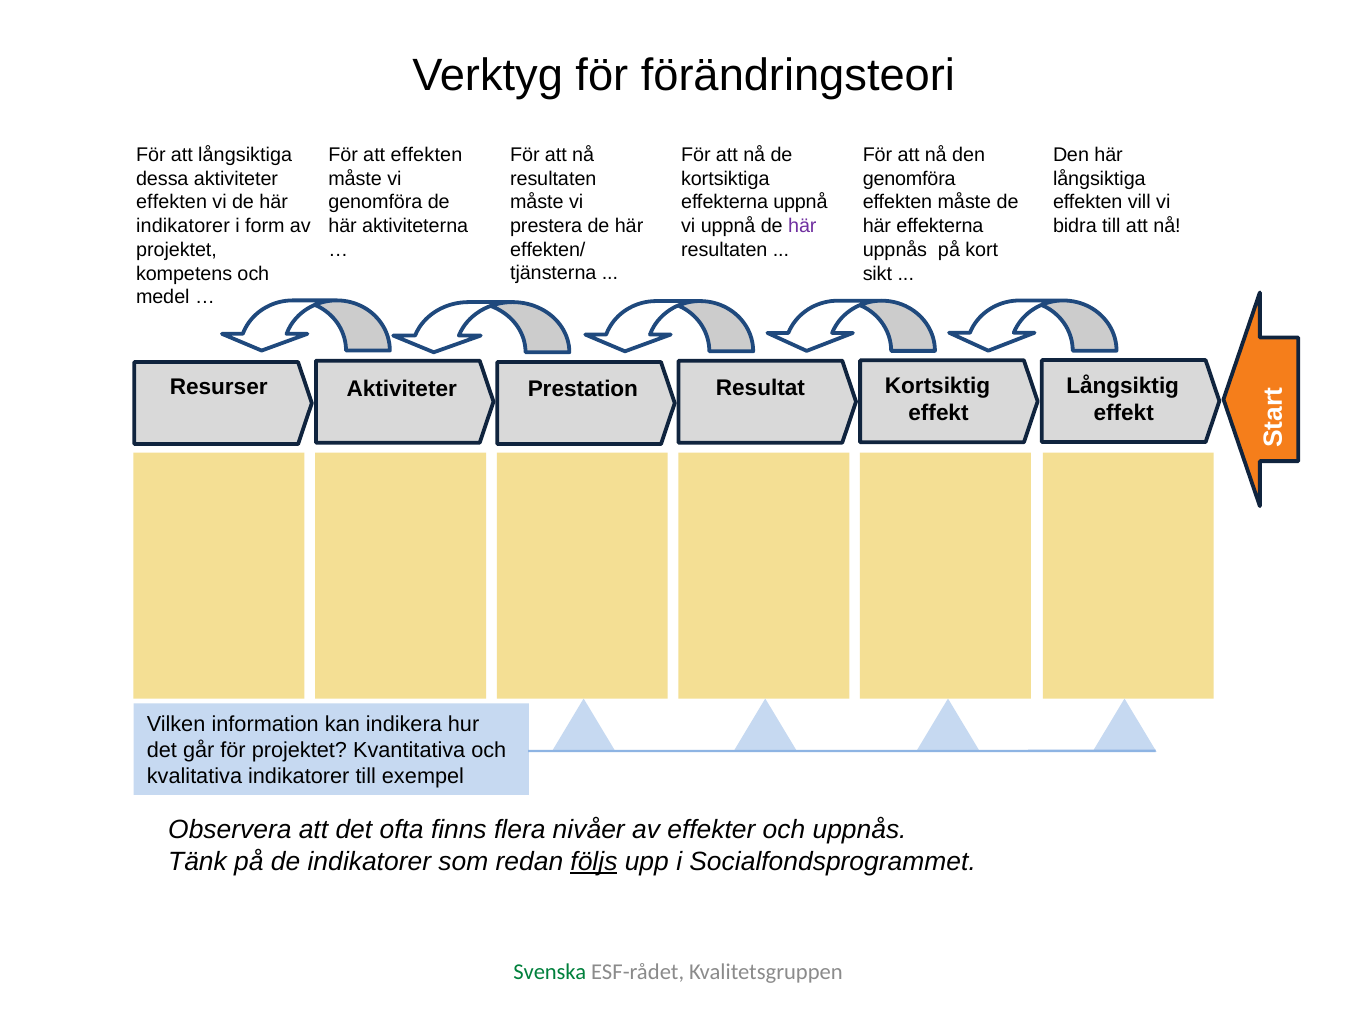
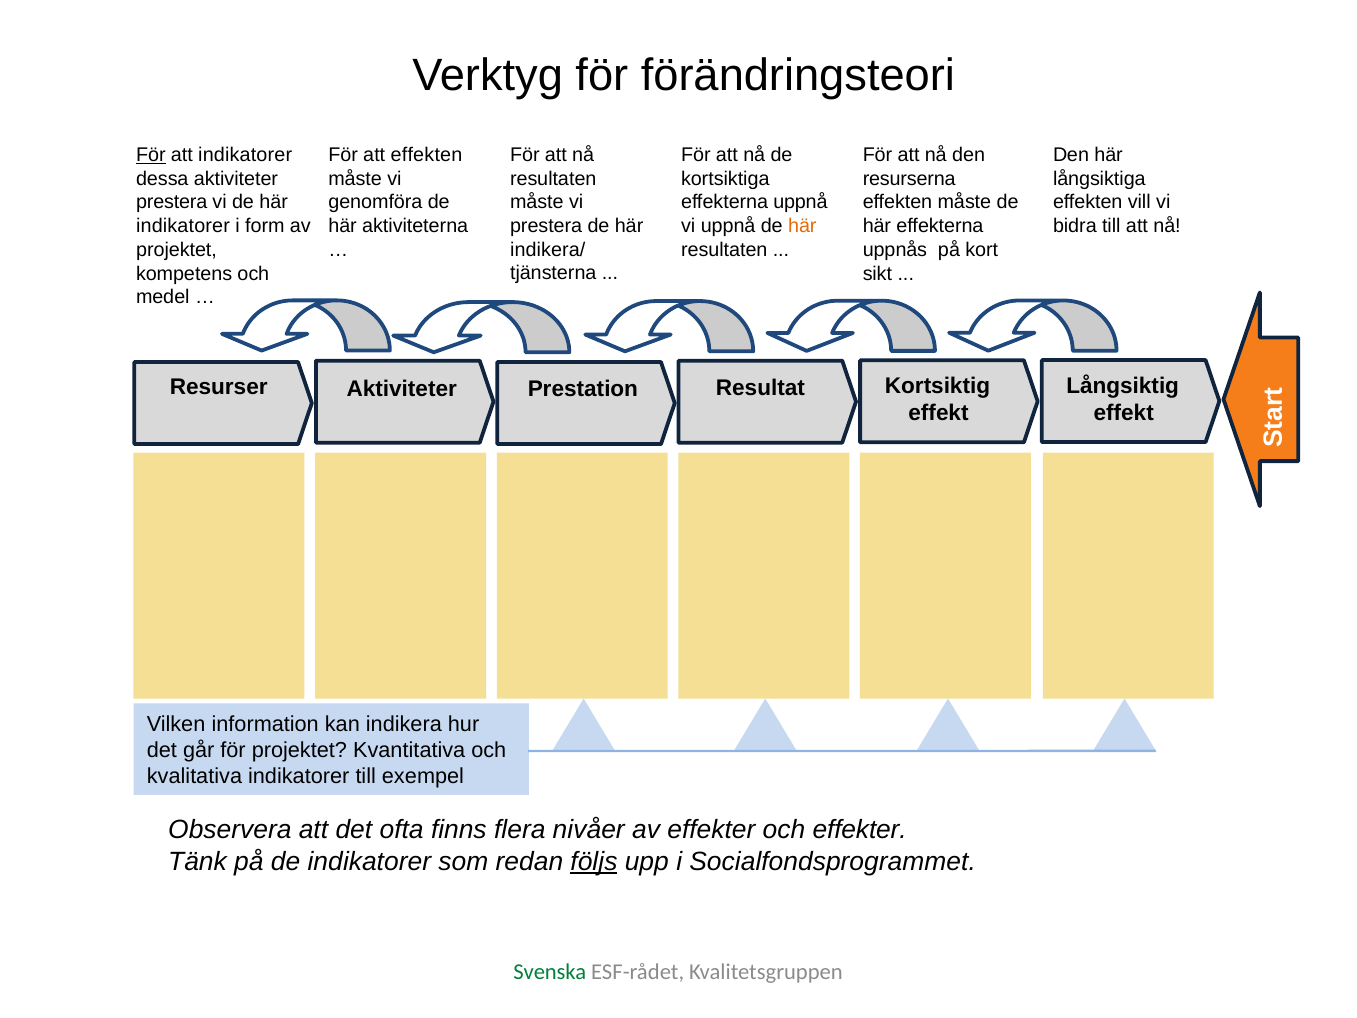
För at (151, 155) underline: none -> present
att långsiktiga: långsiktiga -> indikatorer
genomföra at (909, 179): genomföra -> resurserna
effekten at (172, 202): effekten -> prestera
här at (802, 226) colour: purple -> orange
effekten/: effekten/ -> indikera/
och uppnås: uppnås -> effekter
